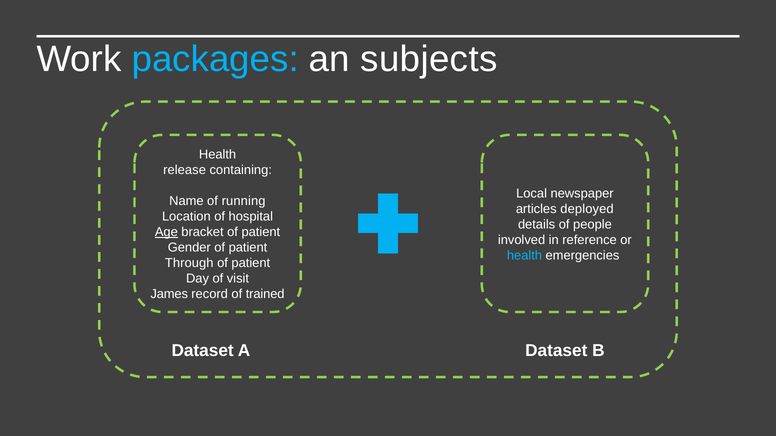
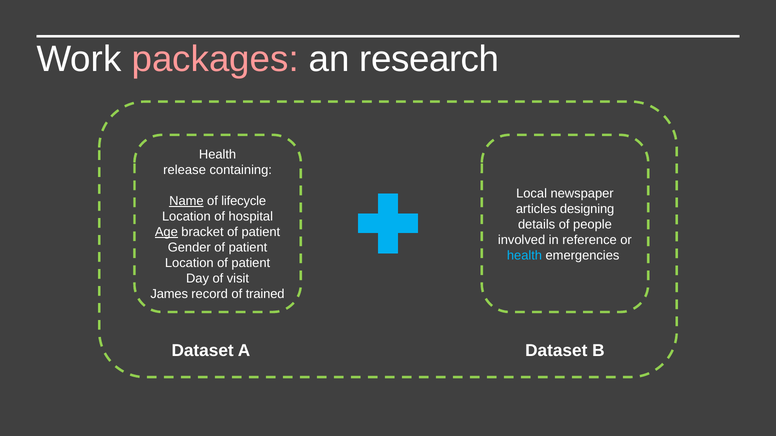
packages colour: light blue -> pink
subjects: subjects -> research
Name underline: none -> present
running: running -> lifecycle
deployed: deployed -> designing
Through at (189, 263): Through -> Location
